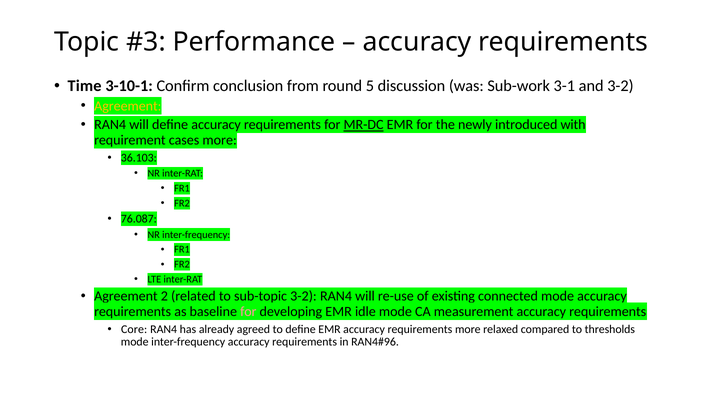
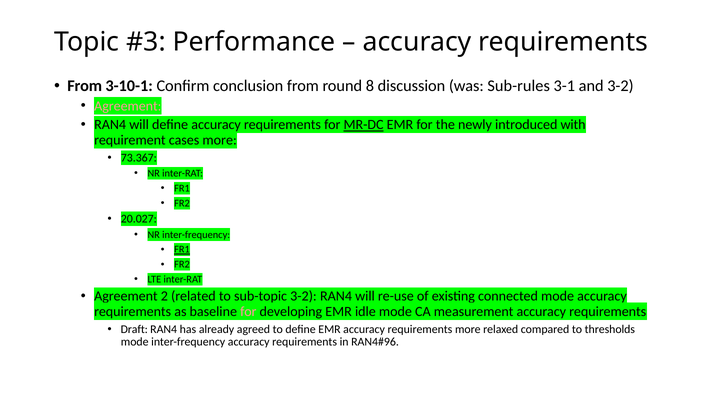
Time at (85, 86): Time -> From
5: 5 -> 8
Sub-work: Sub-work -> Sub-rules
Agreement at (128, 106) colour: yellow -> pink
36.103: 36.103 -> 73.367
76.087: 76.087 -> 20.027
FR1 at (182, 250) underline: none -> present
Core: Core -> Draft
